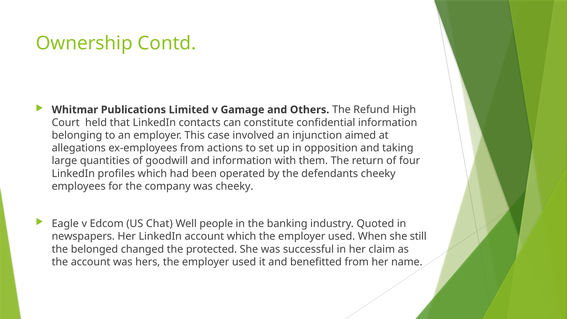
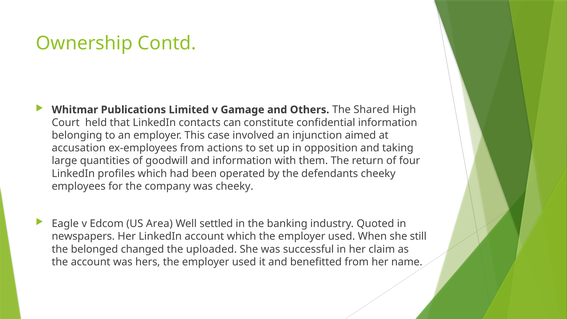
Refund: Refund -> Shared
allegations: allegations -> accusation
Chat: Chat -> Area
people: people -> settled
protected: protected -> uploaded
